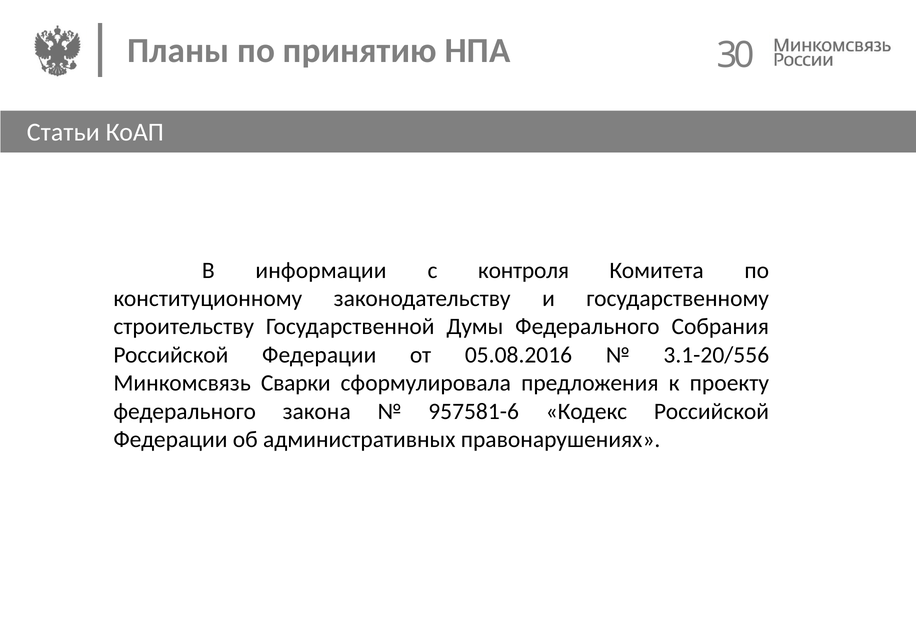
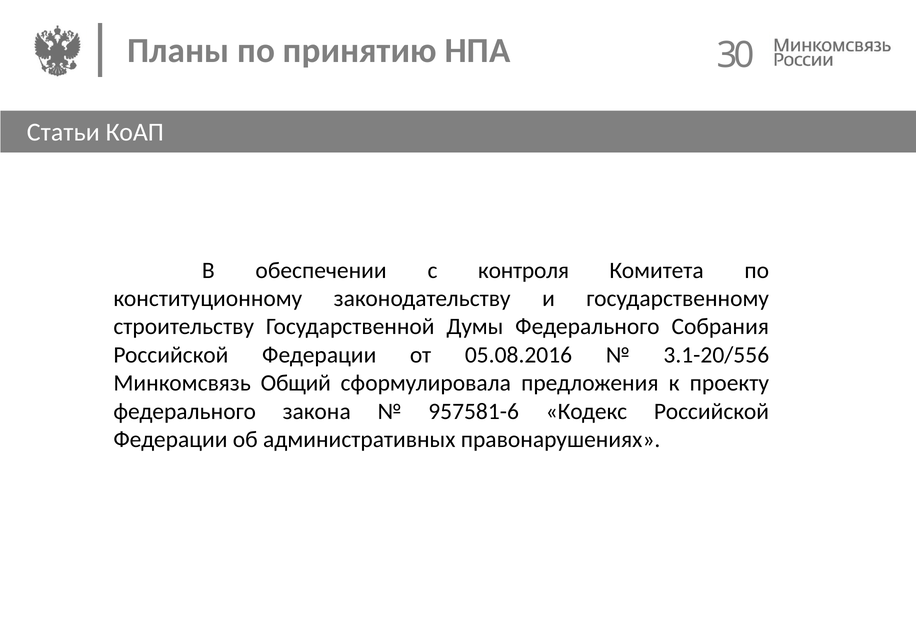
информации: информации -> обеспечении
Сварки: Сварки -> Общий
